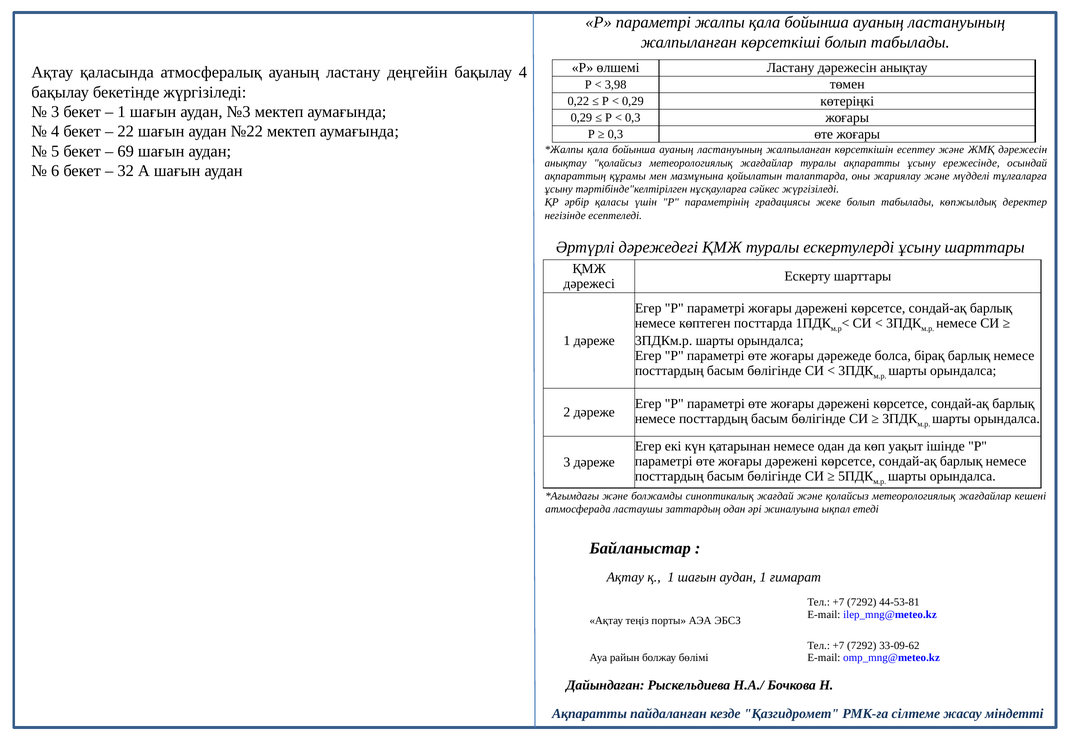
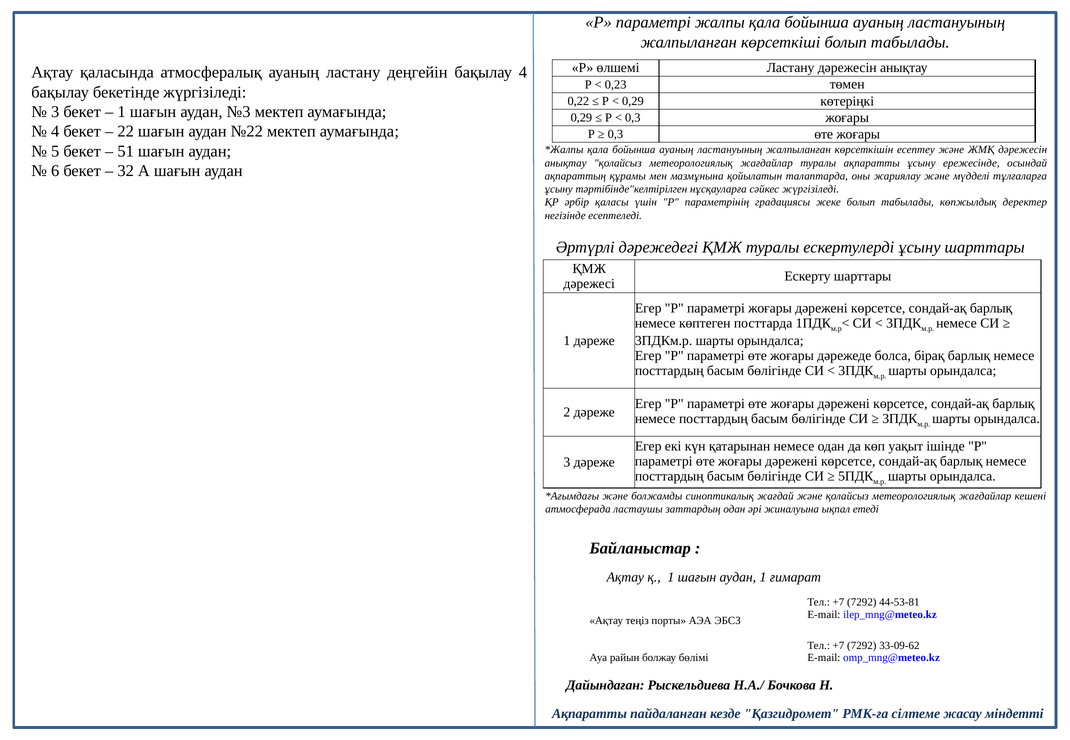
3,98: 3,98 -> 0,23
69: 69 -> 51
